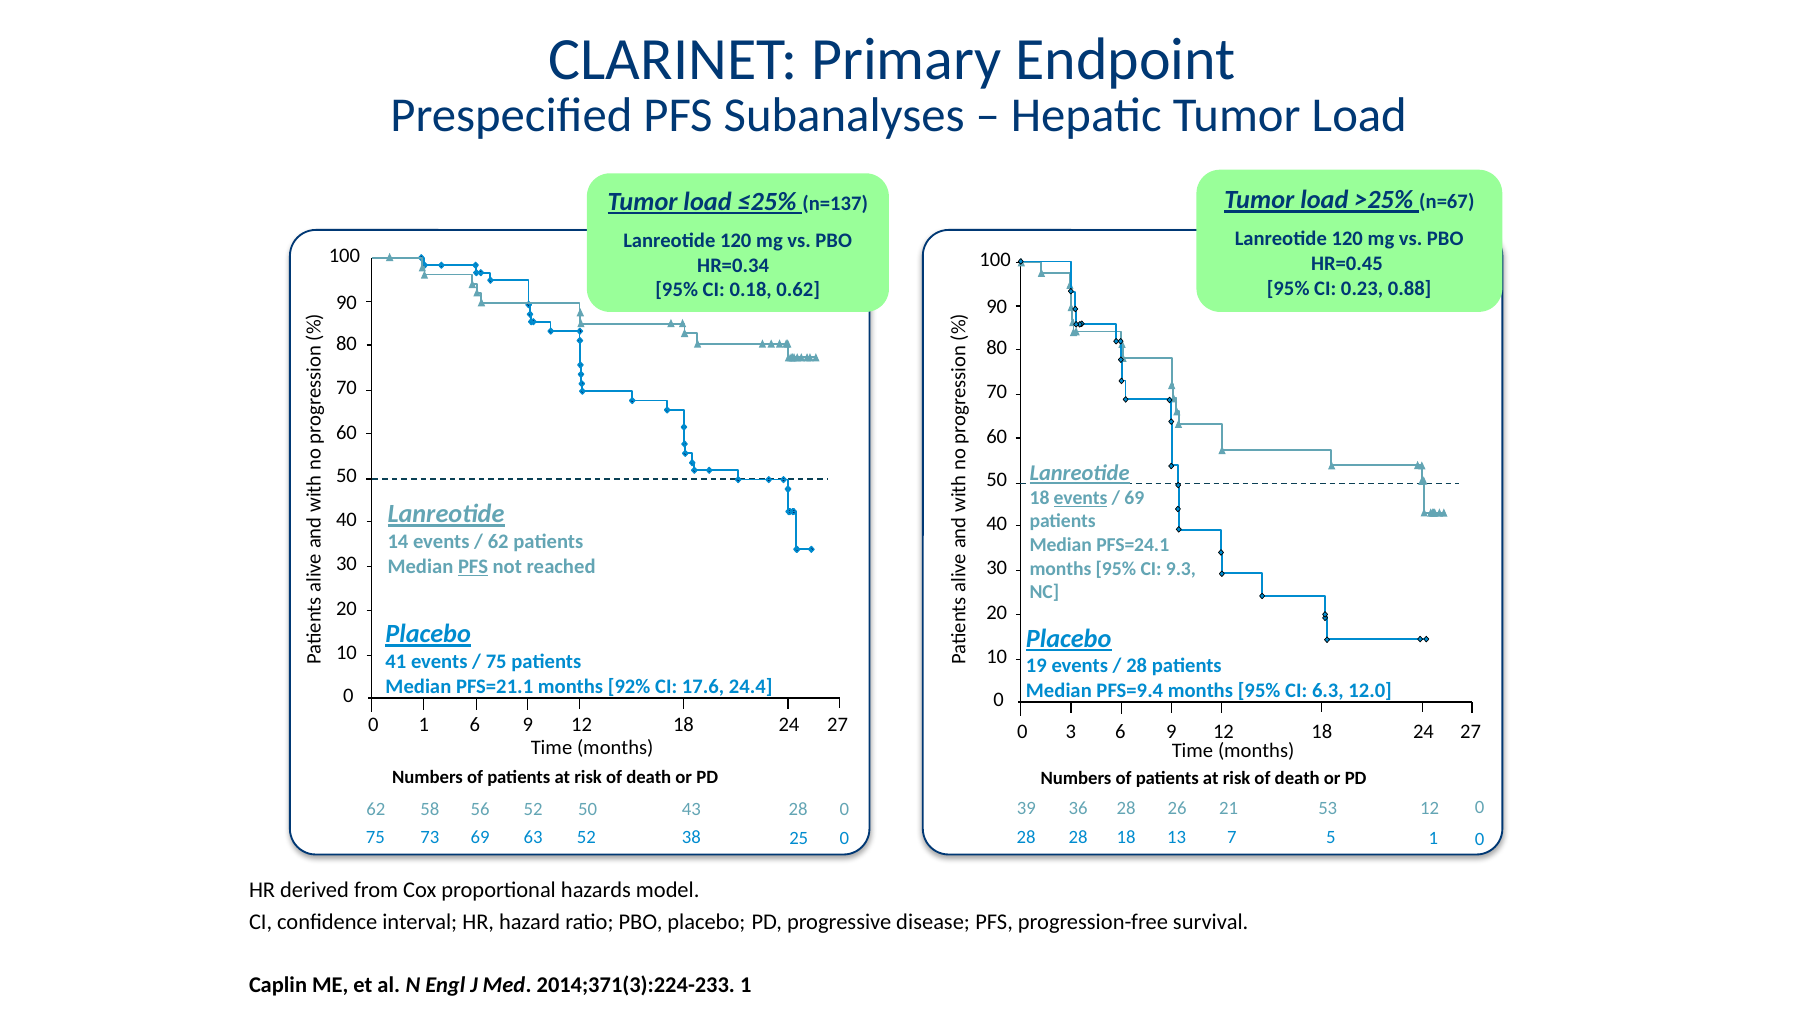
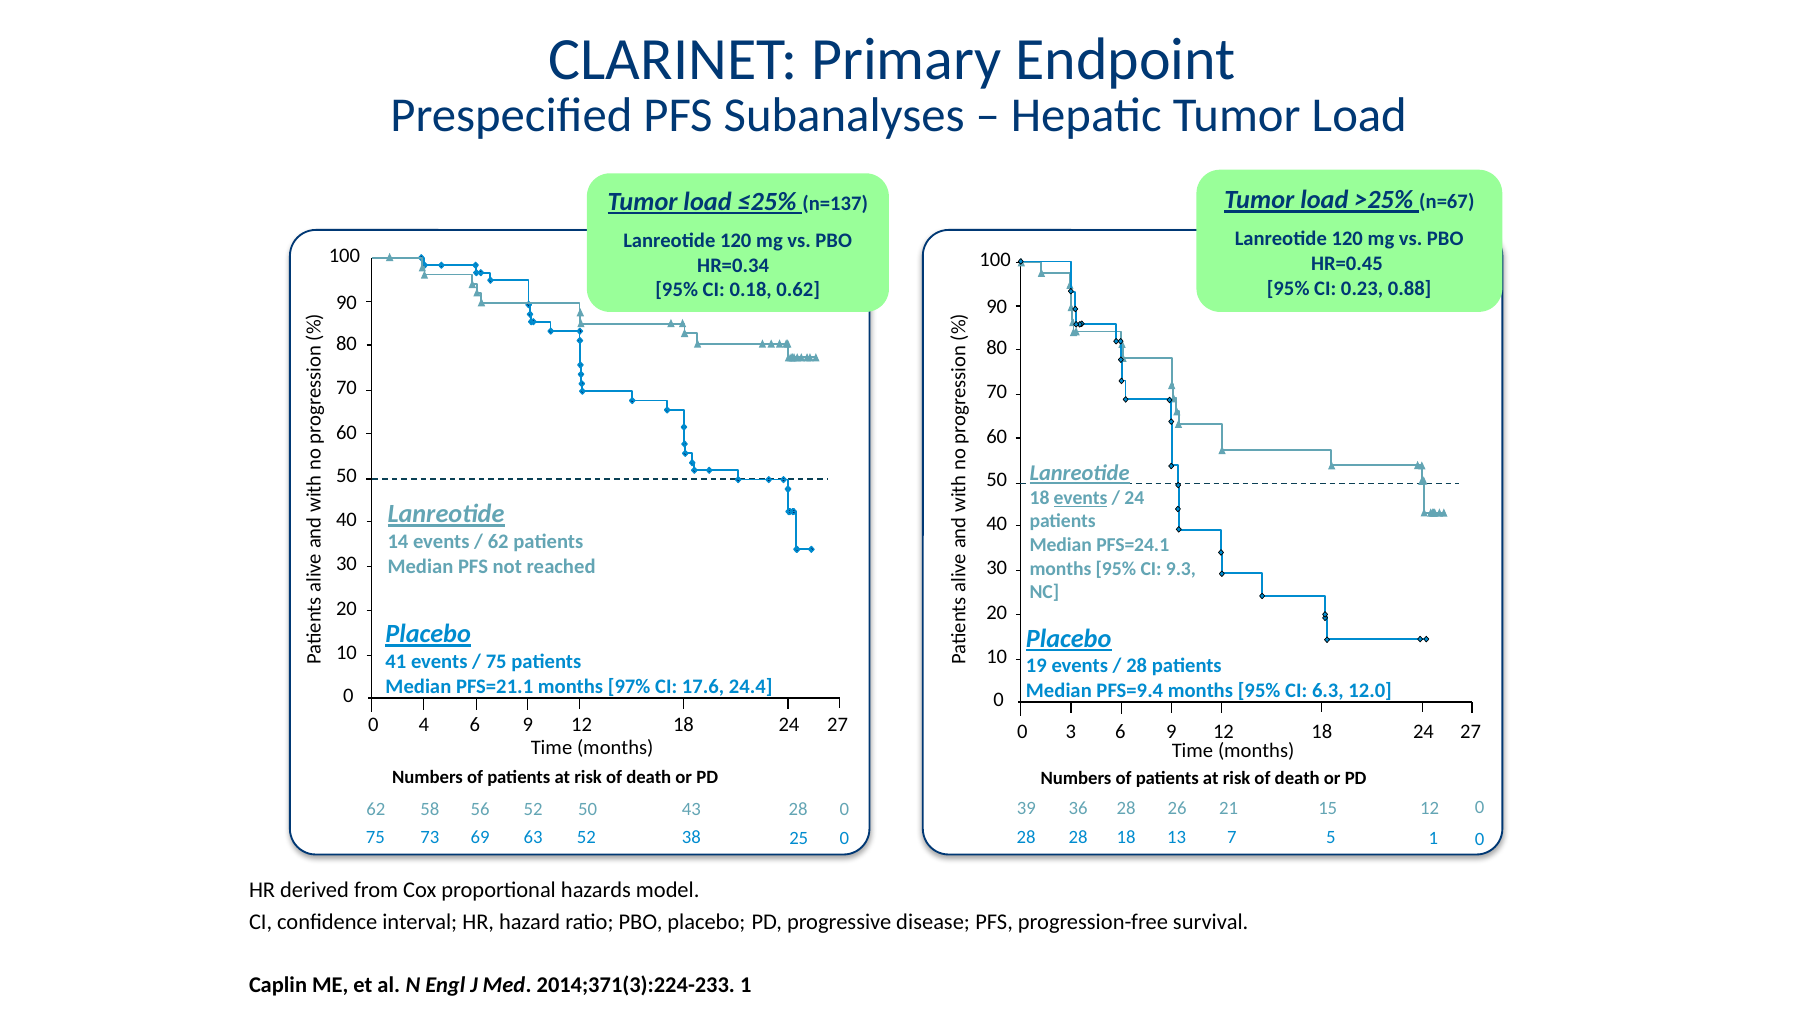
69 at (1134, 498): 69 -> 24
PFS at (473, 566) underline: present -> none
92%: 92% -> 97%
0 1: 1 -> 4
53: 53 -> 15
